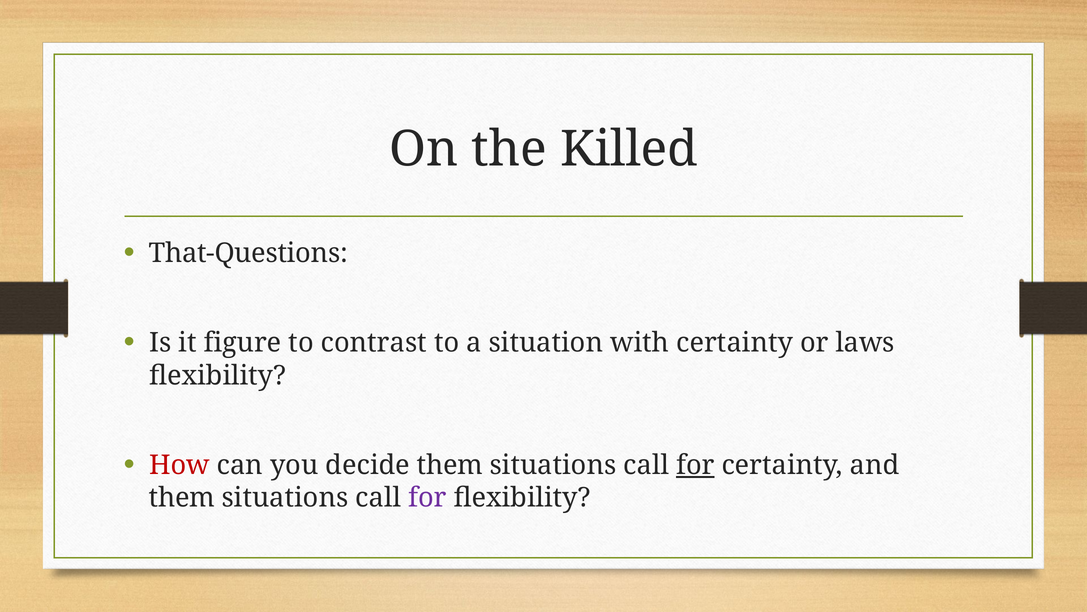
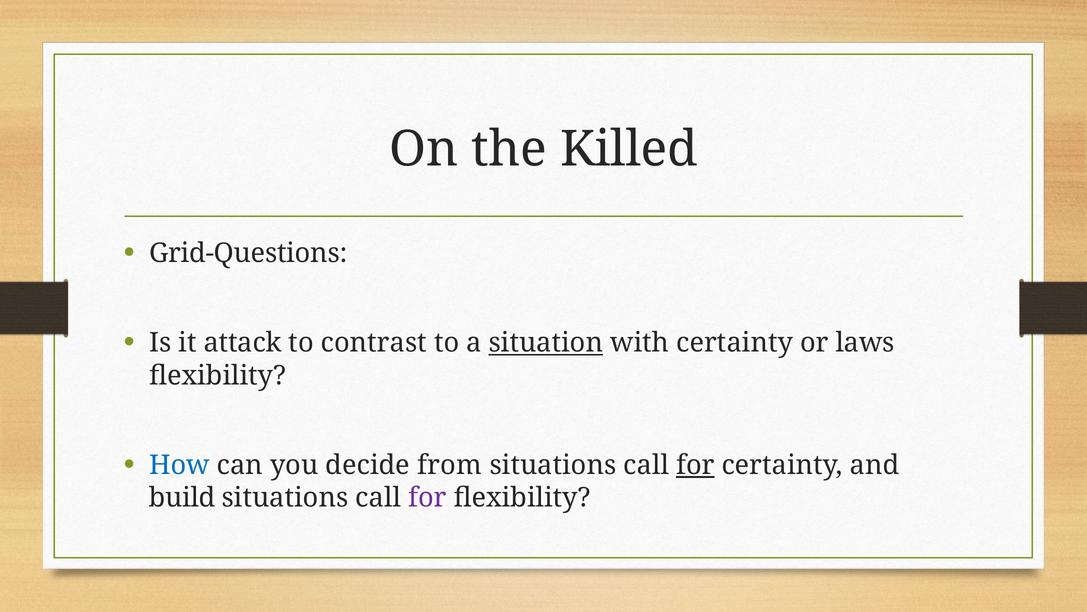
That-Questions: That-Questions -> Grid-Questions
figure: figure -> attack
situation underline: none -> present
How colour: red -> blue
decide them: them -> from
them at (182, 498): them -> build
